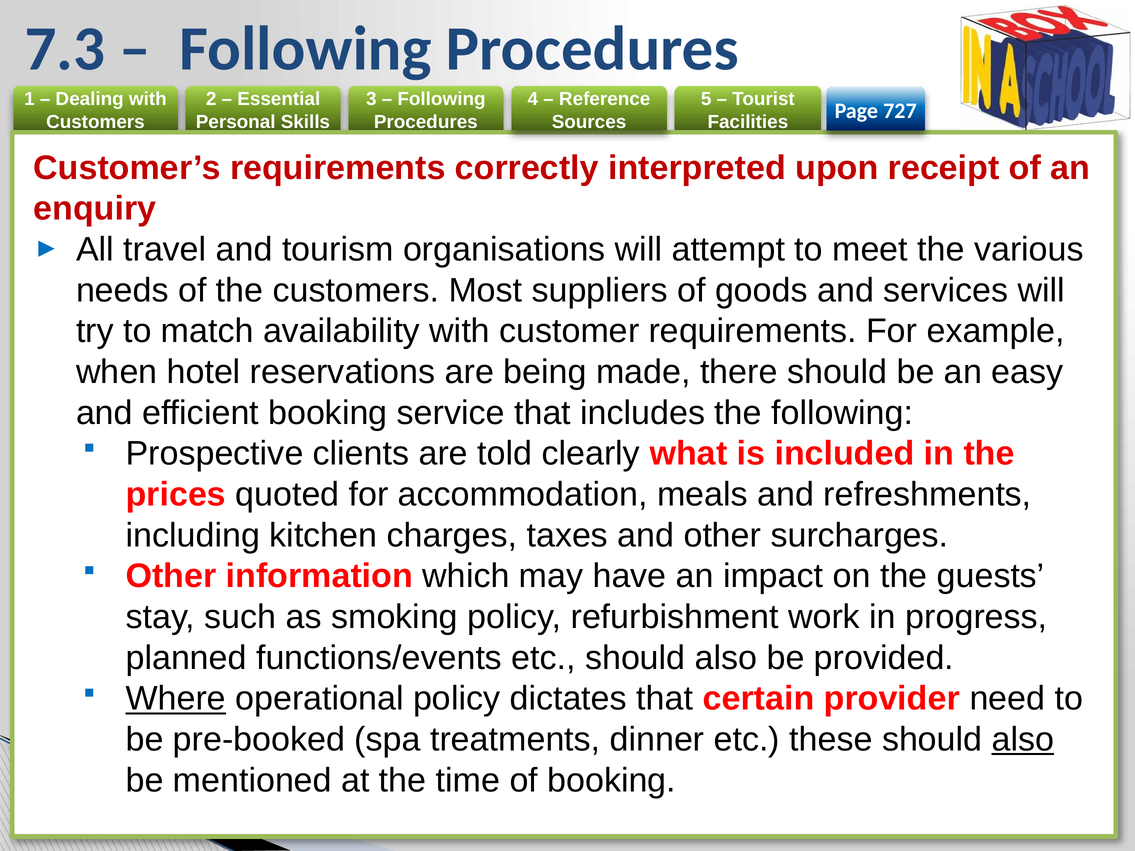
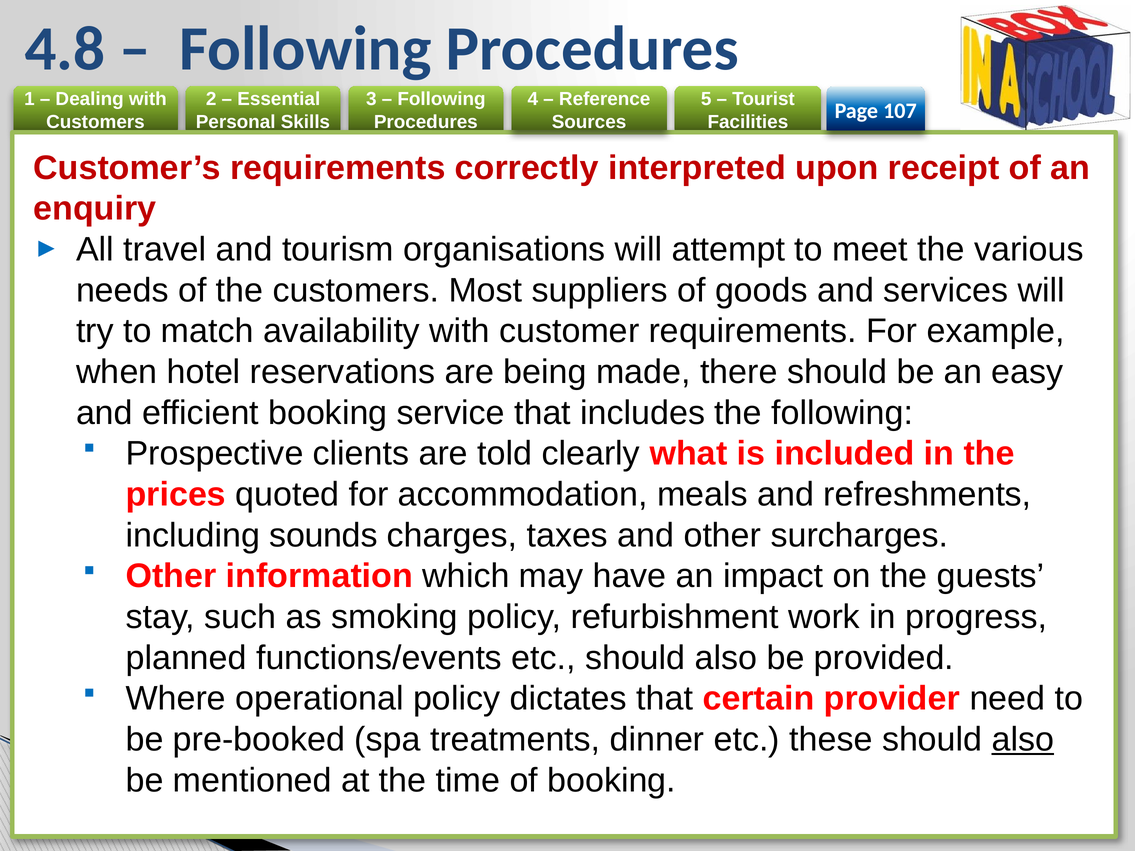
7.3: 7.3 -> 4.8
727: 727 -> 107
kitchen: kitchen -> sounds
Where underline: present -> none
